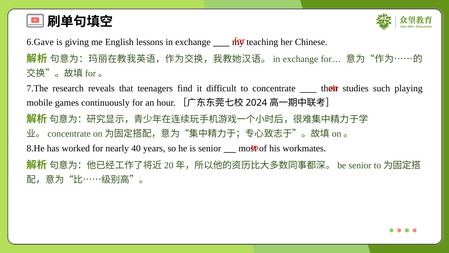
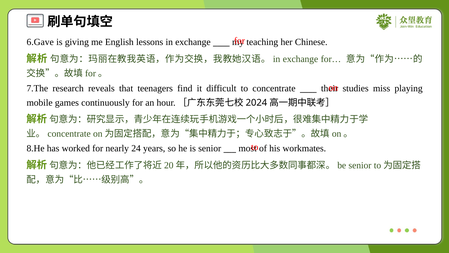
such: such -> miss
40: 40 -> 24
